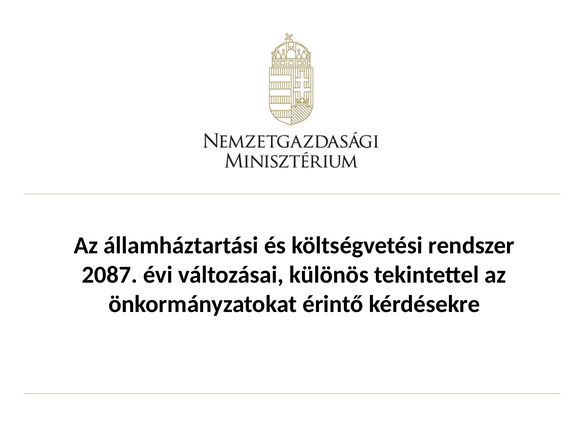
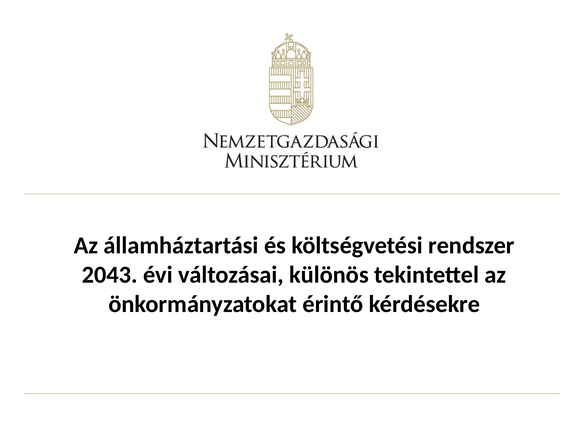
2087: 2087 -> 2043
